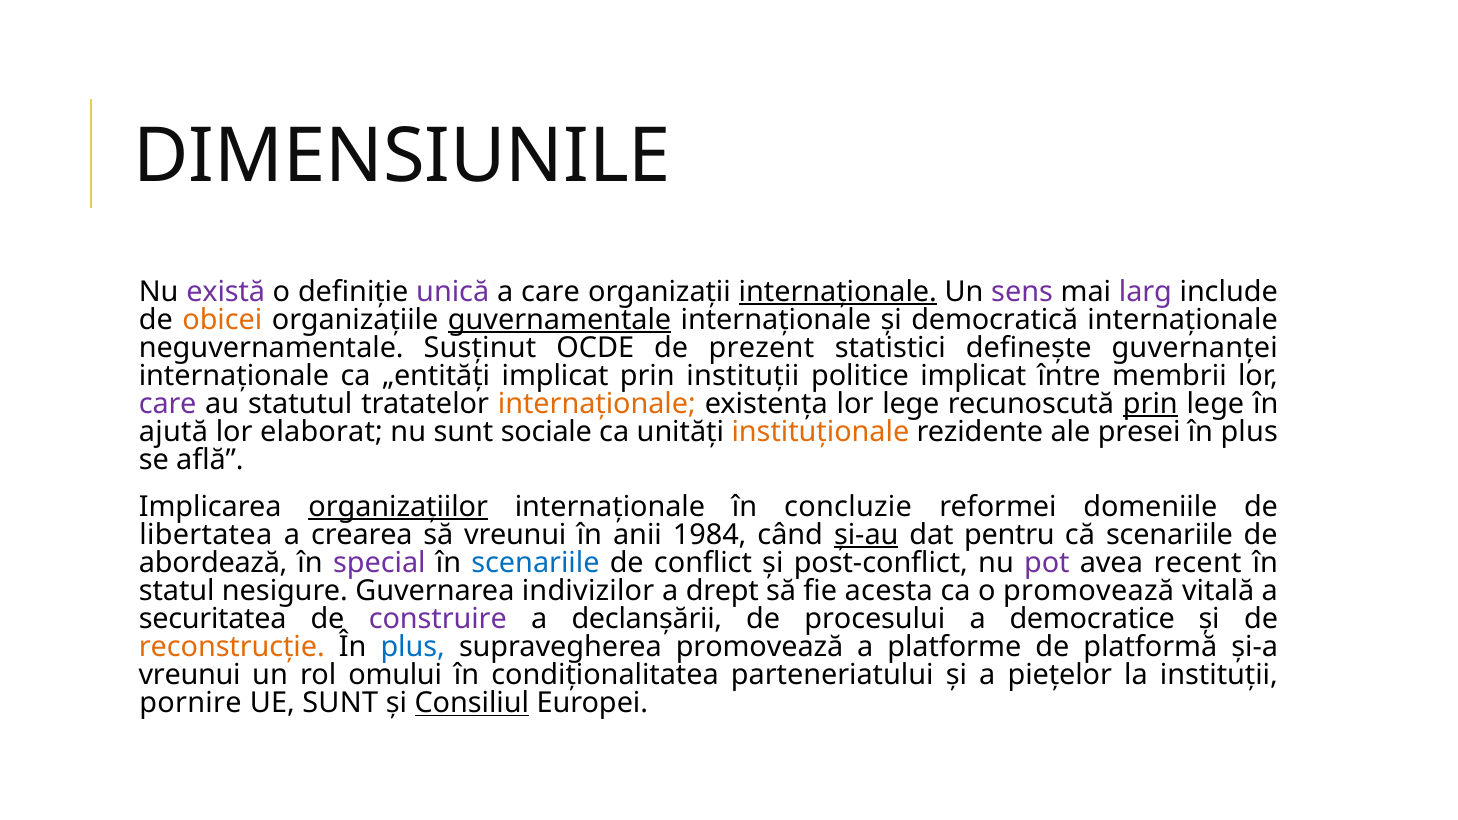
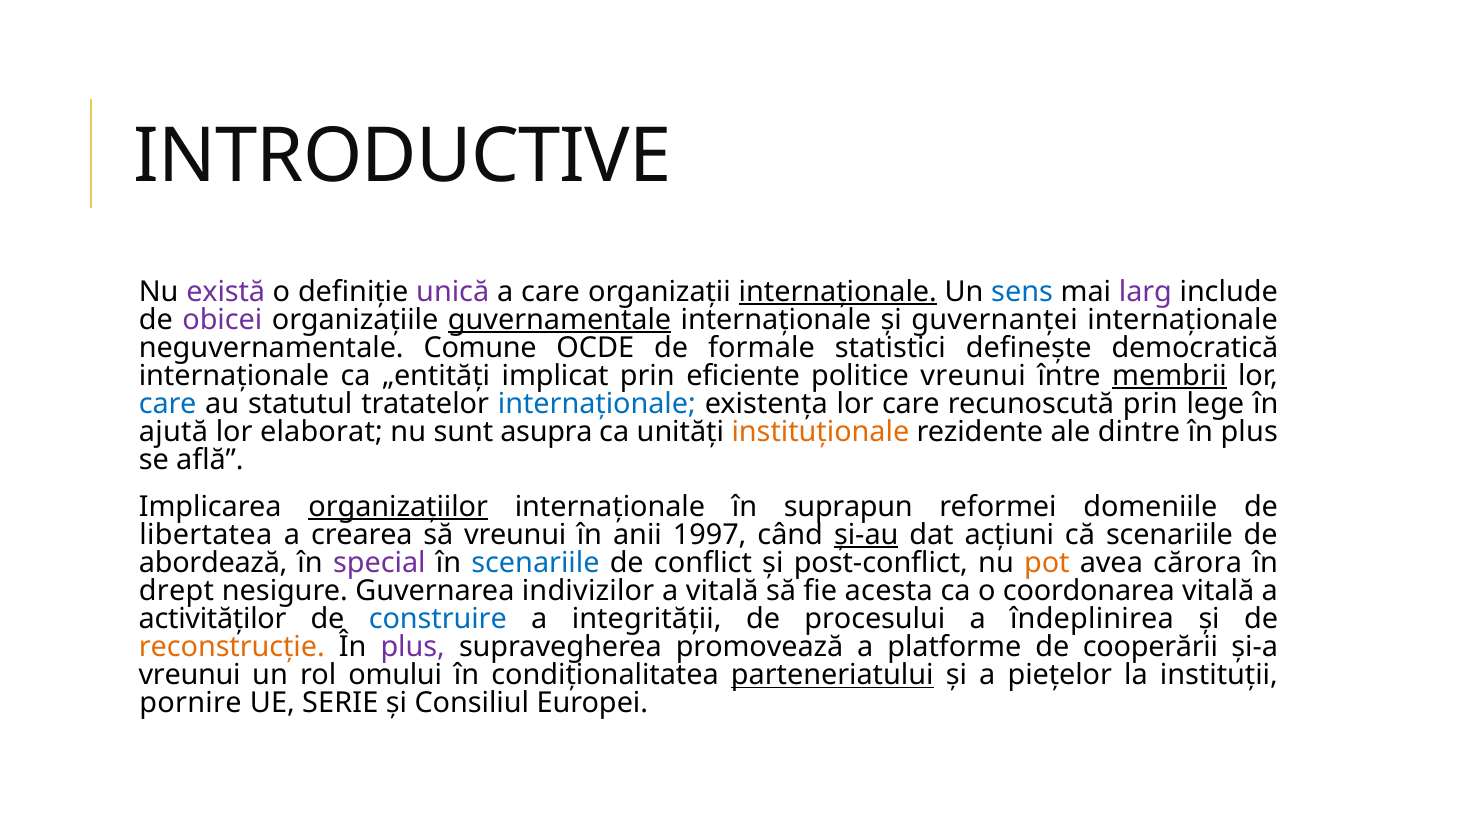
DIMENSIUNILE: DIMENSIUNILE -> INTRODUCTIVE
sens colour: purple -> blue
obicei colour: orange -> purple
democratică: democratică -> guvernanței
Susținut: Susținut -> Comune
prezent: prezent -> formale
guvernanței: guvernanței -> democratică
prin instituții: instituții -> eficiente
politice implicat: implicat -> vreunui
membrii underline: none -> present
care at (168, 404) colour: purple -> blue
internaționale at (597, 404) colour: orange -> blue
existența lor lege: lege -> care
prin at (1150, 404) underline: present -> none
sociale: sociale -> asupra
presei: presei -> dintre
concluzie: concluzie -> suprapun
1984: 1984 -> 1997
pentru: pentru -> acțiuni
pot colour: purple -> orange
recent: recent -> cărora
statul: statul -> drept
a drept: drept -> vitală
o promovează: promovează -> coordonarea
securitatea: securitatea -> activităților
construire colour: purple -> blue
declanșării: declanșării -> integrității
democratice: democratice -> îndeplinirea
plus at (413, 647) colour: blue -> purple
platformă: platformă -> cooperării
parteneriatului underline: none -> present
UE SUNT: SUNT -> SERIE
Consiliul underline: present -> none
